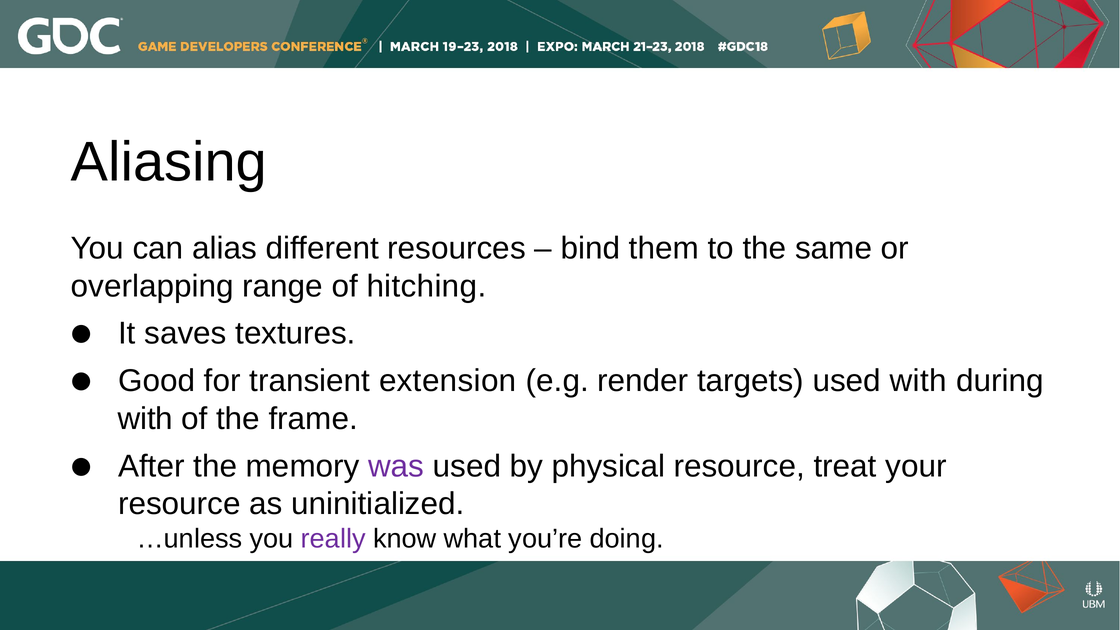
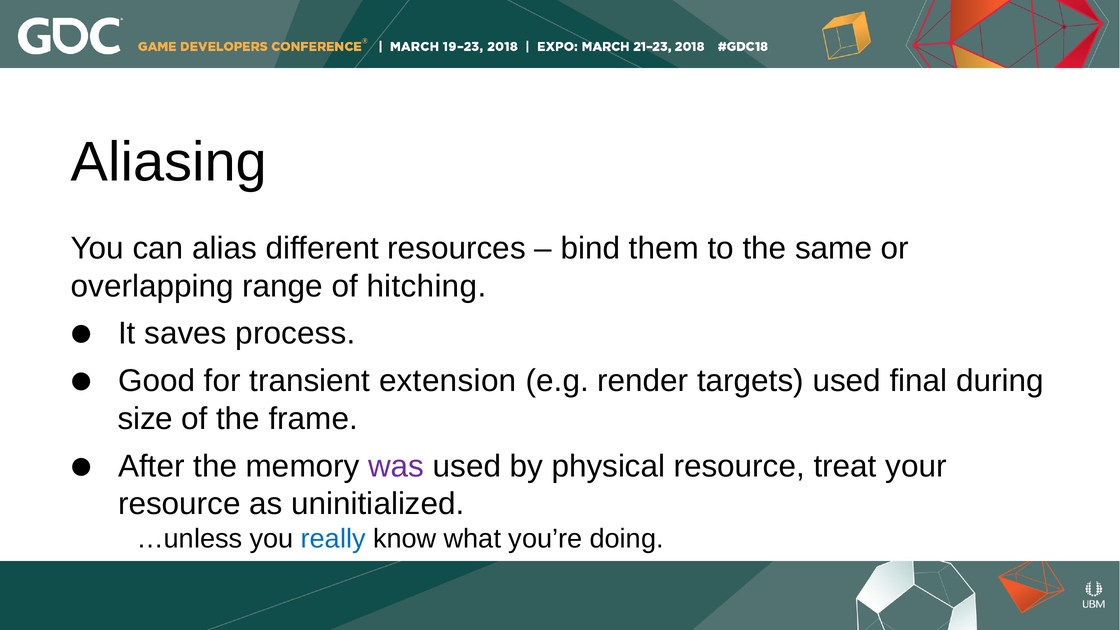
textures: textures -> process
used with: with -> final
with at (145, 419): with -> size
really colour: purple -> blue
